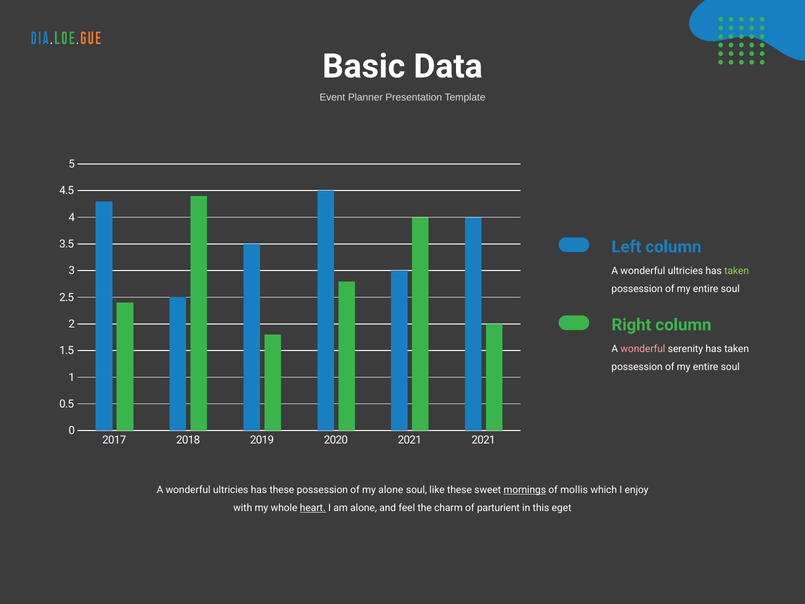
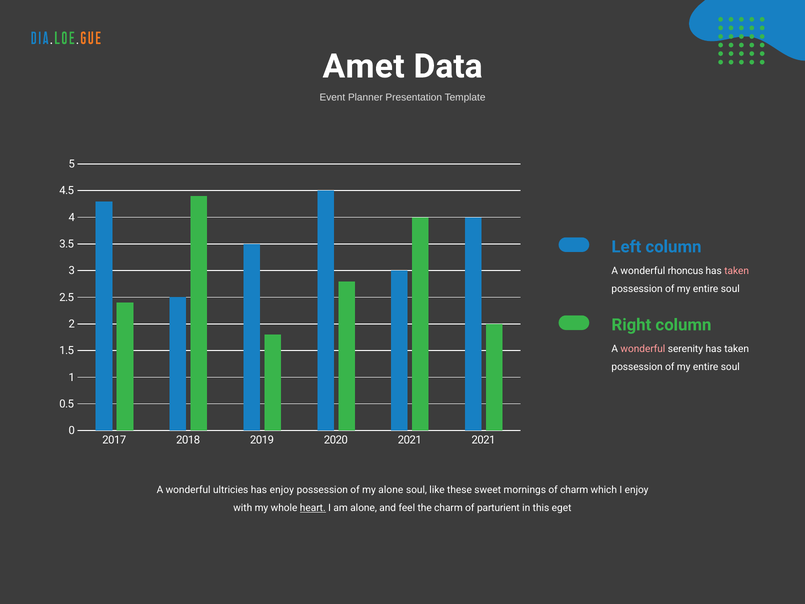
Basic: Basic -> Amet
ultricies at (685, 271): ultricies -> rhoncus
taken at (737, 271) colour: light green -> pink
has these: these -> enjoy
mornings underline: present -> none
of mollis: mollis -> charm
